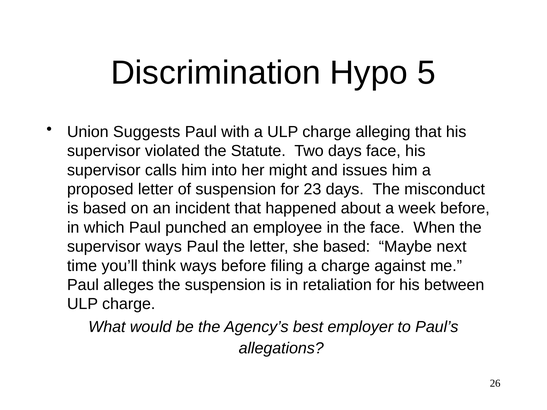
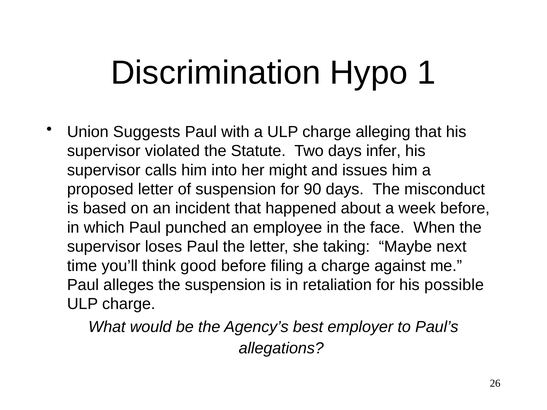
5: 5 -> 1
days face: face -> infer
23: 23 -> 90
supervisor ways: ways -> loses
she based: based -> taking
think ways: ways -> good
between: between -> possible
